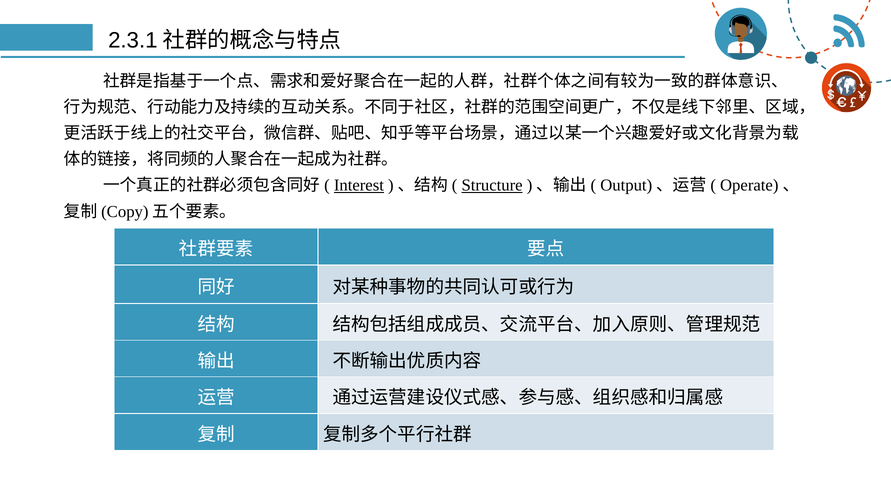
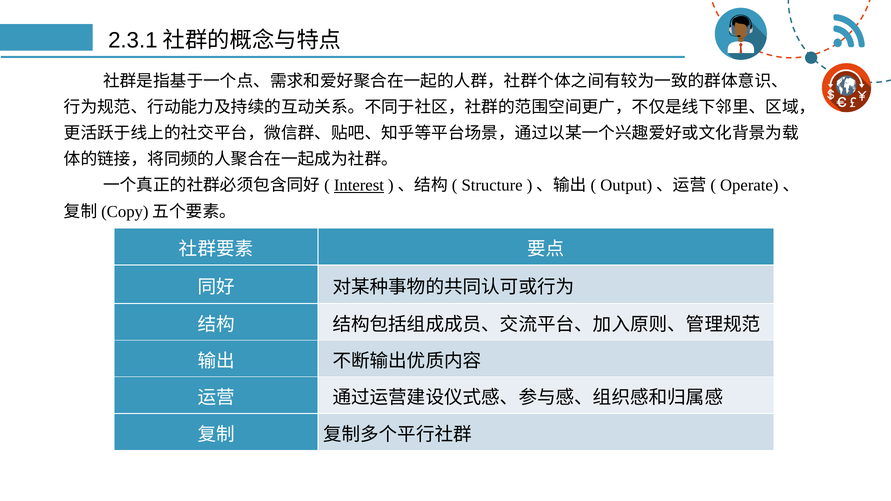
Structure underline: present -> none
